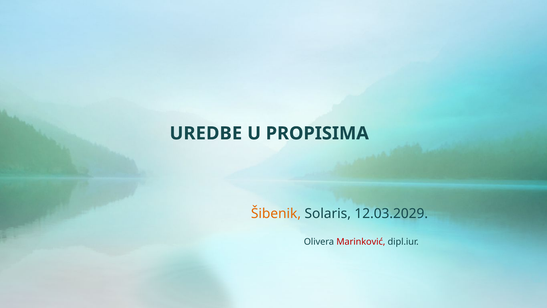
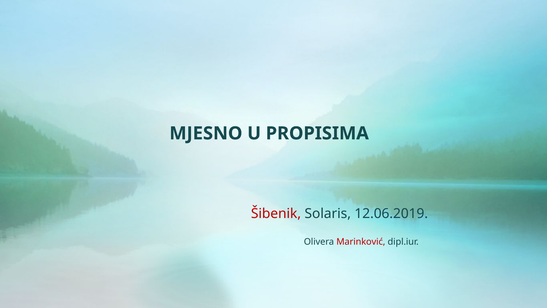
UREDBE: UREDBE -> MJESNO
Šibenik colour: orange -> red
12.03.2029: 12.03.2029 -> 12.06.2019
